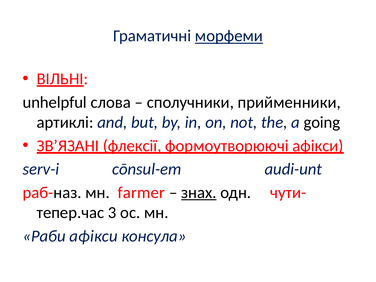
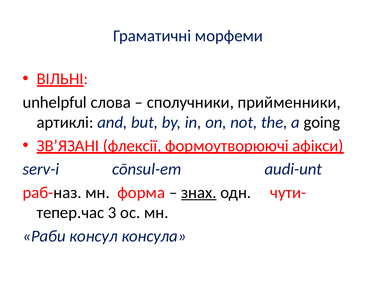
морфеми underline: present -> none
farmer: farmer -> форма
Раби афікси: афікси -> консул
